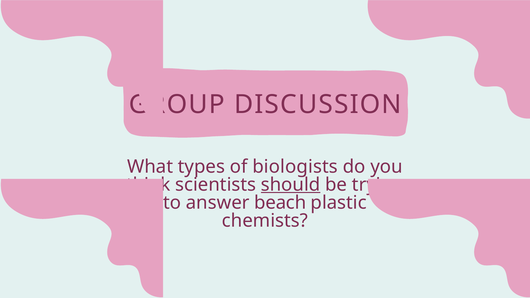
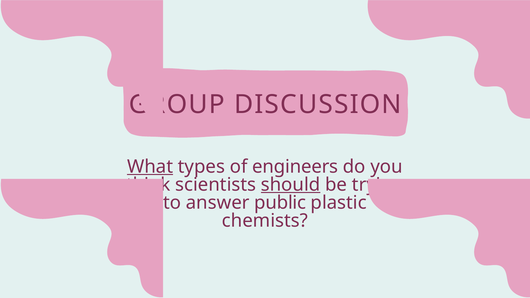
What underline: none -> present
biologists: biologists -> engineers
beach: beach -> public
